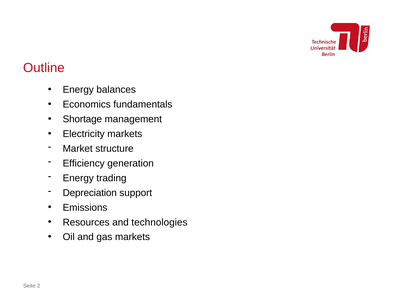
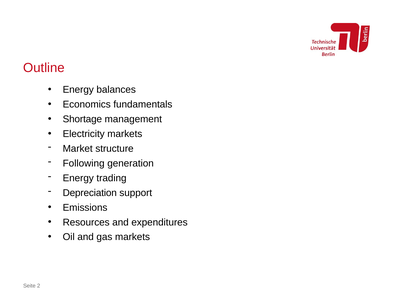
Efficiency: Efficiency -> Following
technologies: technologies -> expenditures
